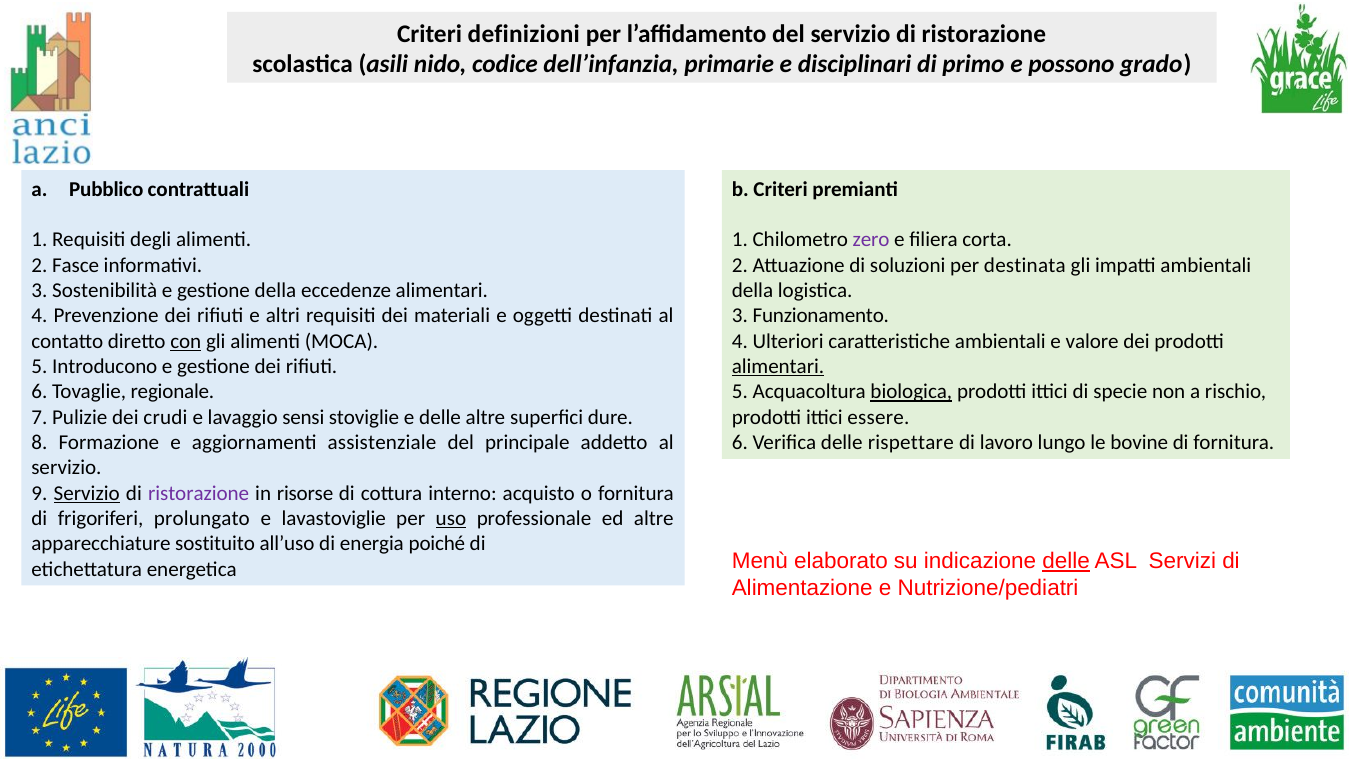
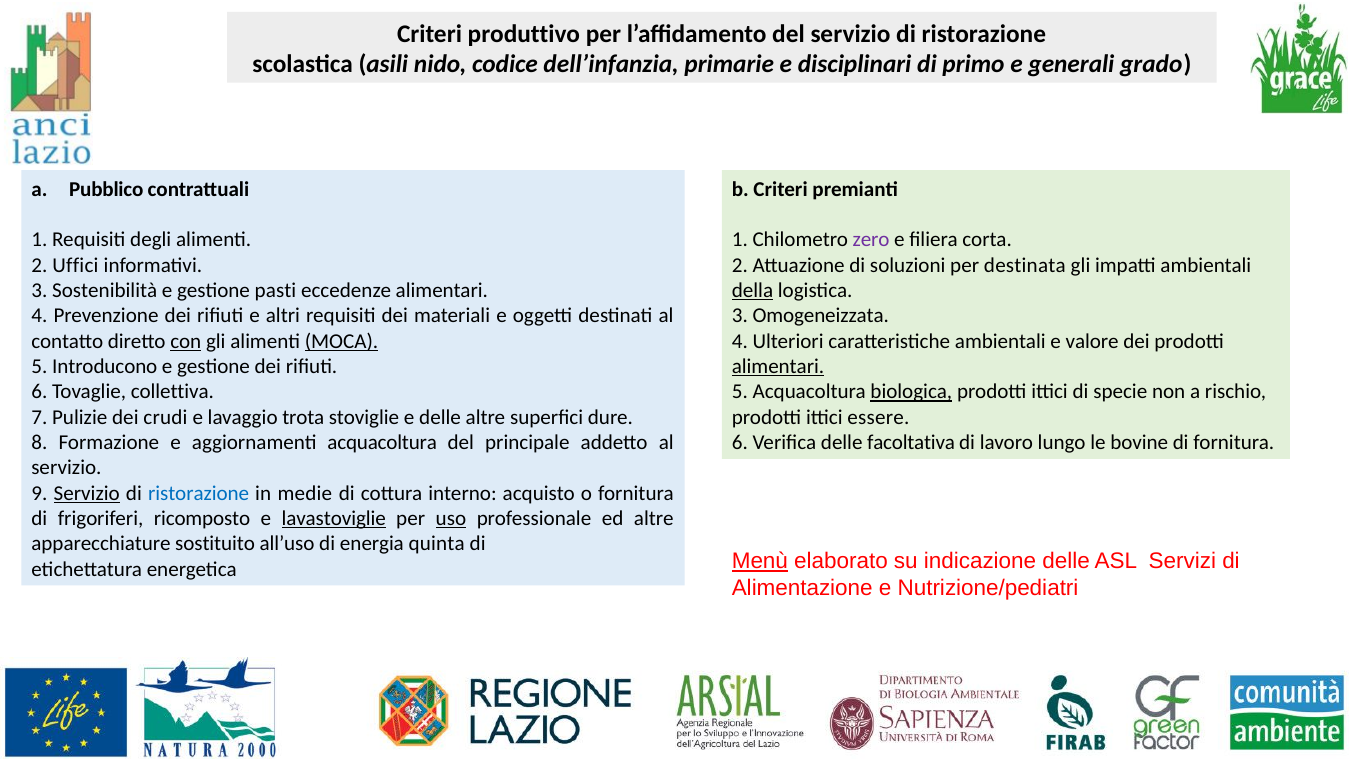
definizioni: definizioni -> produttivo
possono: possono -> generali
Fasce: Fasce -> Uffici
gestione della: della -> pasti
della at (752, 291) underline: none -> present
Funzionamento: Funzionamento -> Omogeneizzata
MOCA underline: none -> present
regionale: regionale -> collettiva
sensi: sensi -> trota
aggiornamenti assistenziale: assistenziale -> acquacoltura
rispettare: rispettare -> facoltativa
ristorazione at (199, 493) colour: purple -> blue
risorse: risorse -> medie
prolungato: prolungato -> ricomposto
lavastoviglie underline: none -> present
poiché: poiché -> quinta
Menù underline: none -> present
delle at (1066, 561) underline: present -> none
